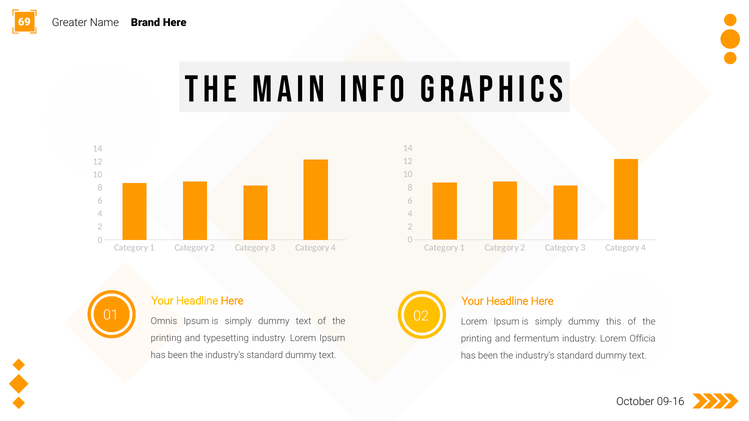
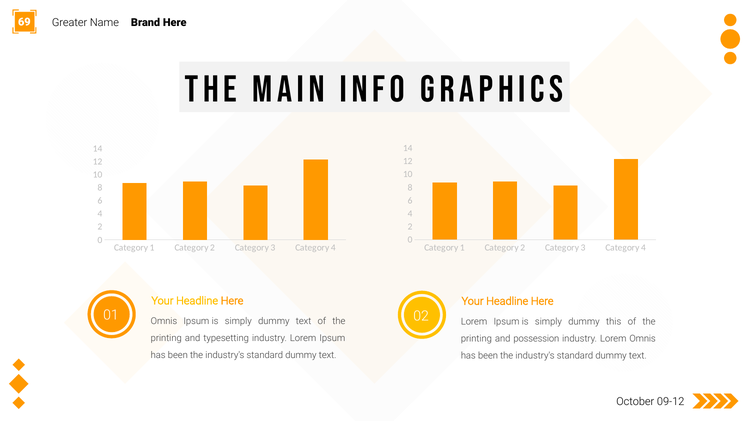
fermentum: fermentum -> possession
Lorem Officia: Officia -> Omnis
09-16: 09-16 -> 09-12
